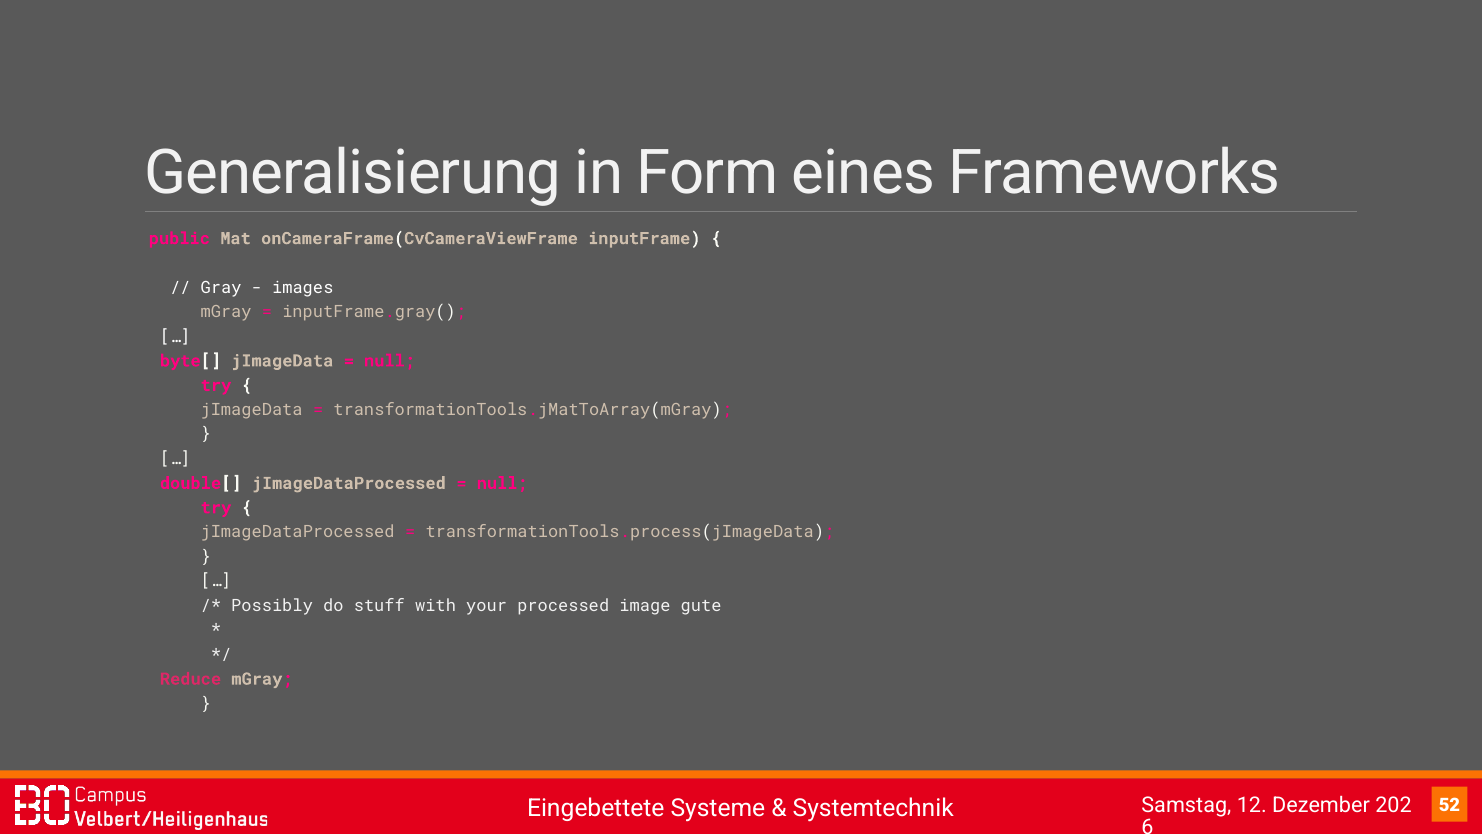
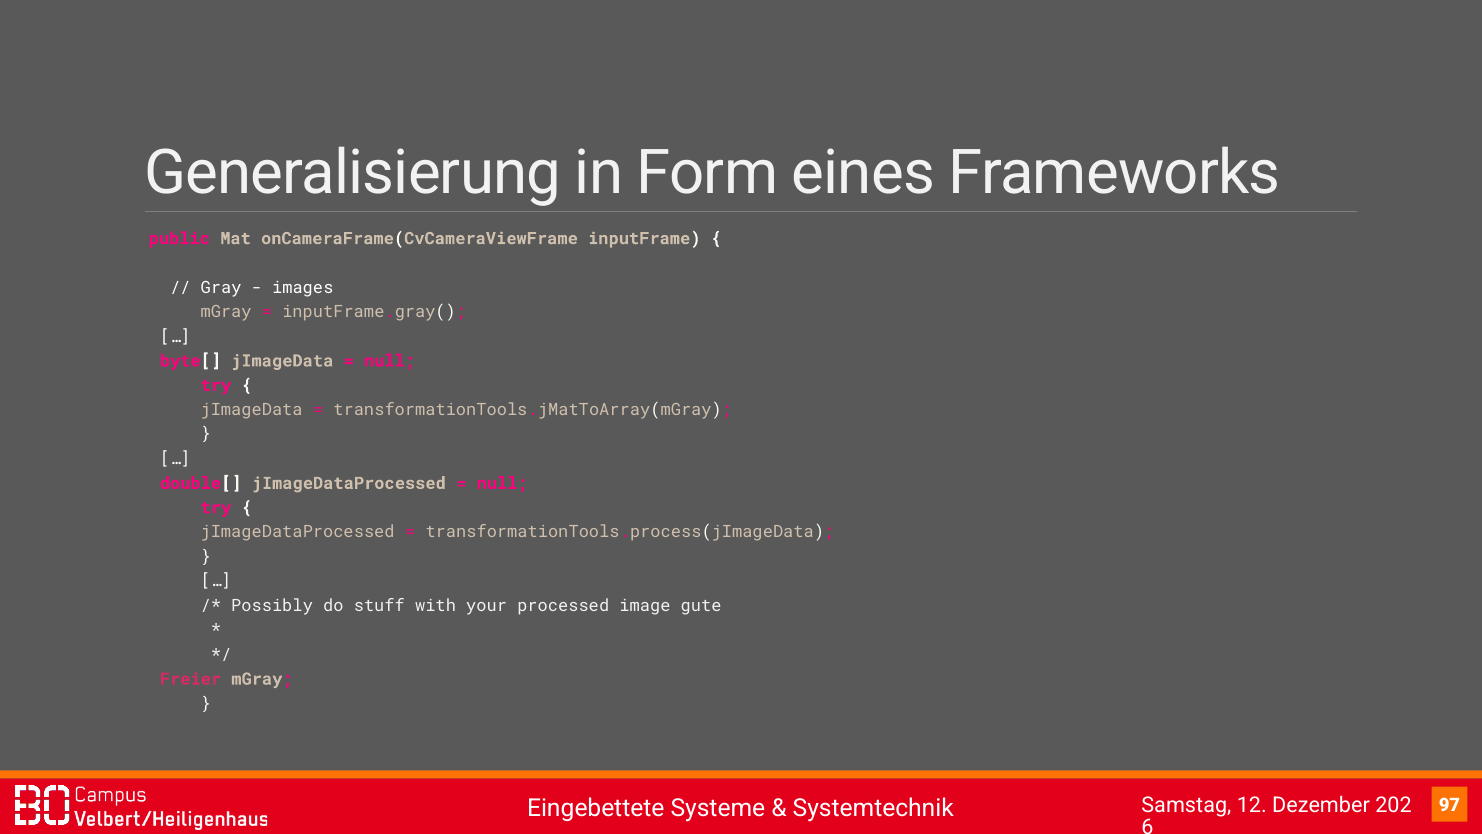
Reduce: Reduce -> Freier
52: 52 -> 97
